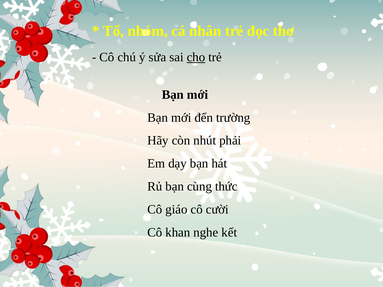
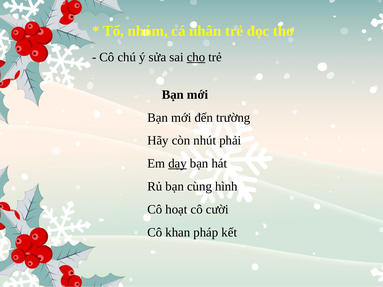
dạy underline: none -> present
thức: thức -> hình
giáo: giáo -> hoạt
nghe: nghe -> pháp
